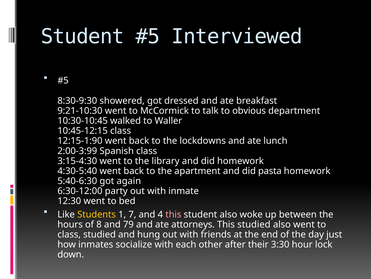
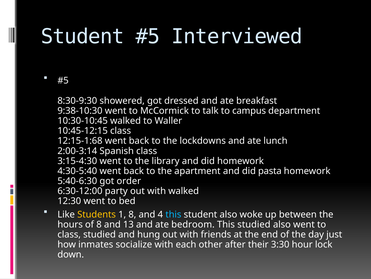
9:21-10:30: 9:21-10:30 -> 9:38-10:30
obvious: obvious -> campus
12:15-1:90: 12:15-1:90 -> 12:15-1:68
2:00-3:99: 2:00-3:99 -> 2:00-3:14
again: again -> order
with inmate: inmate -> walked
1 7: 7 -> 8
this at (173, 214) colour: pink -> light blue
79: 79 -> 13
attorneys: attorneys -> bedroom
